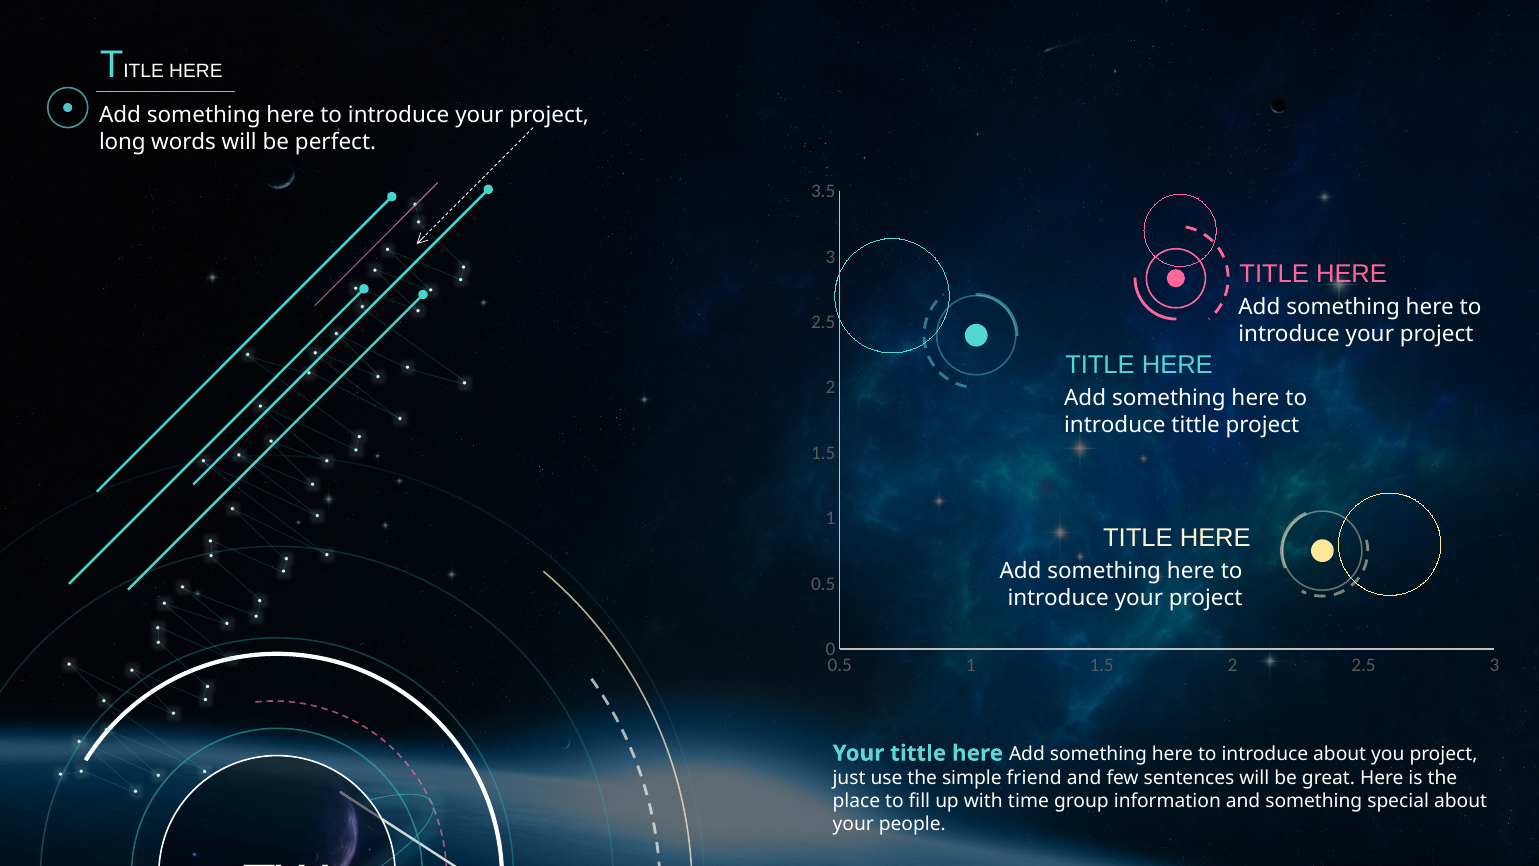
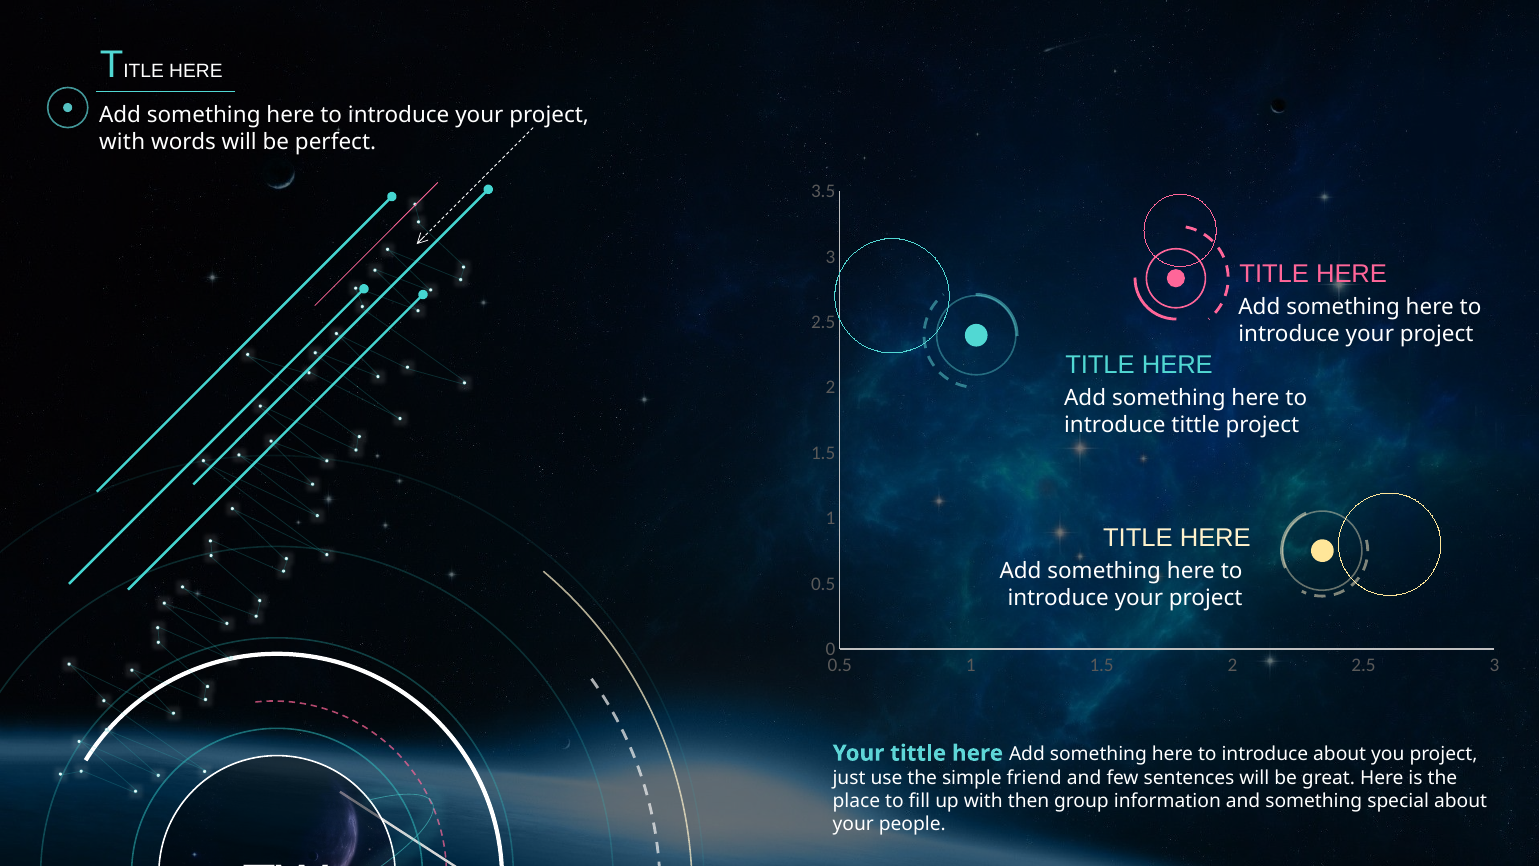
long at (122, 142): long -> with
time: time -> then
